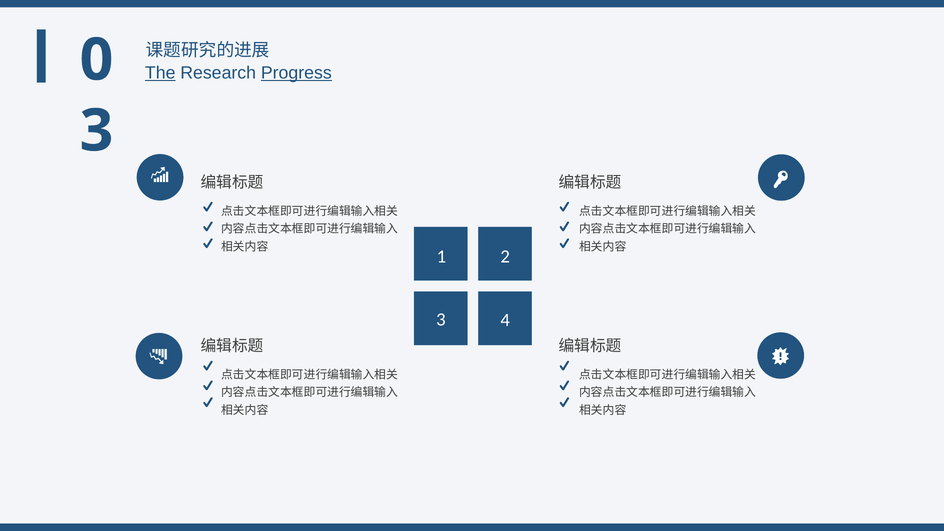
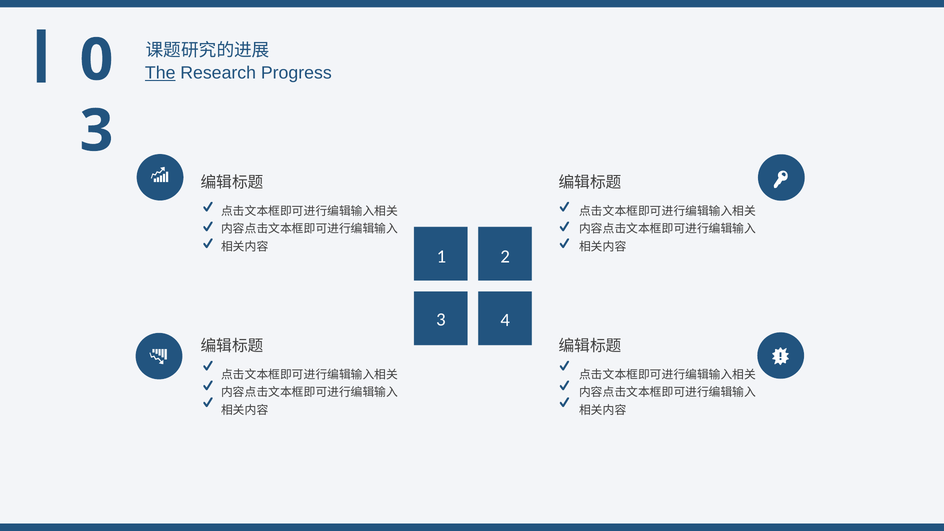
Progress underline: present -> none
